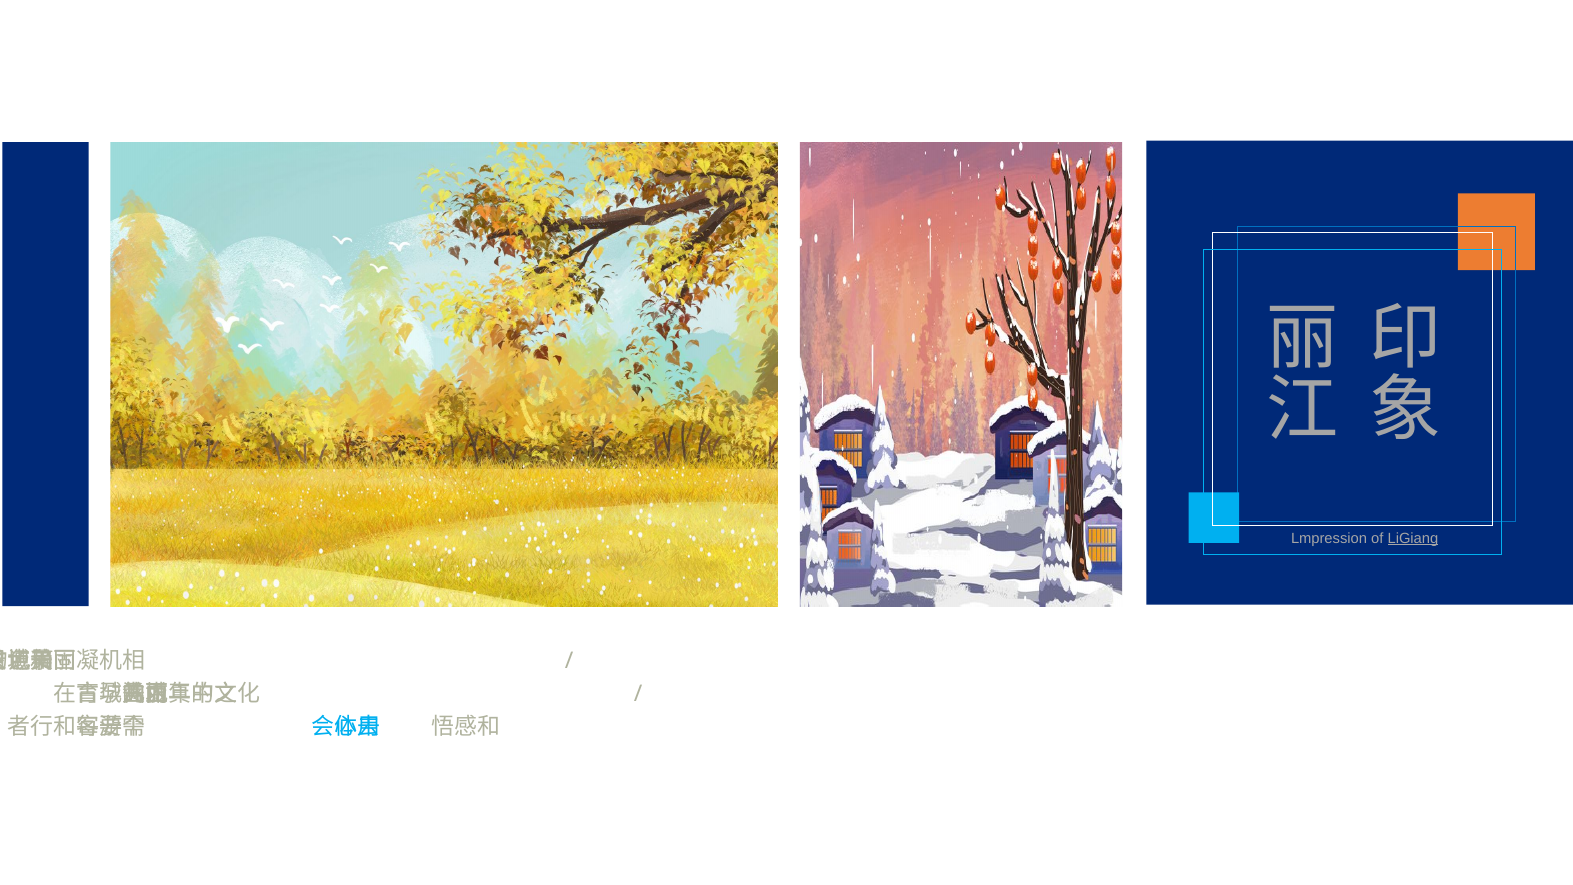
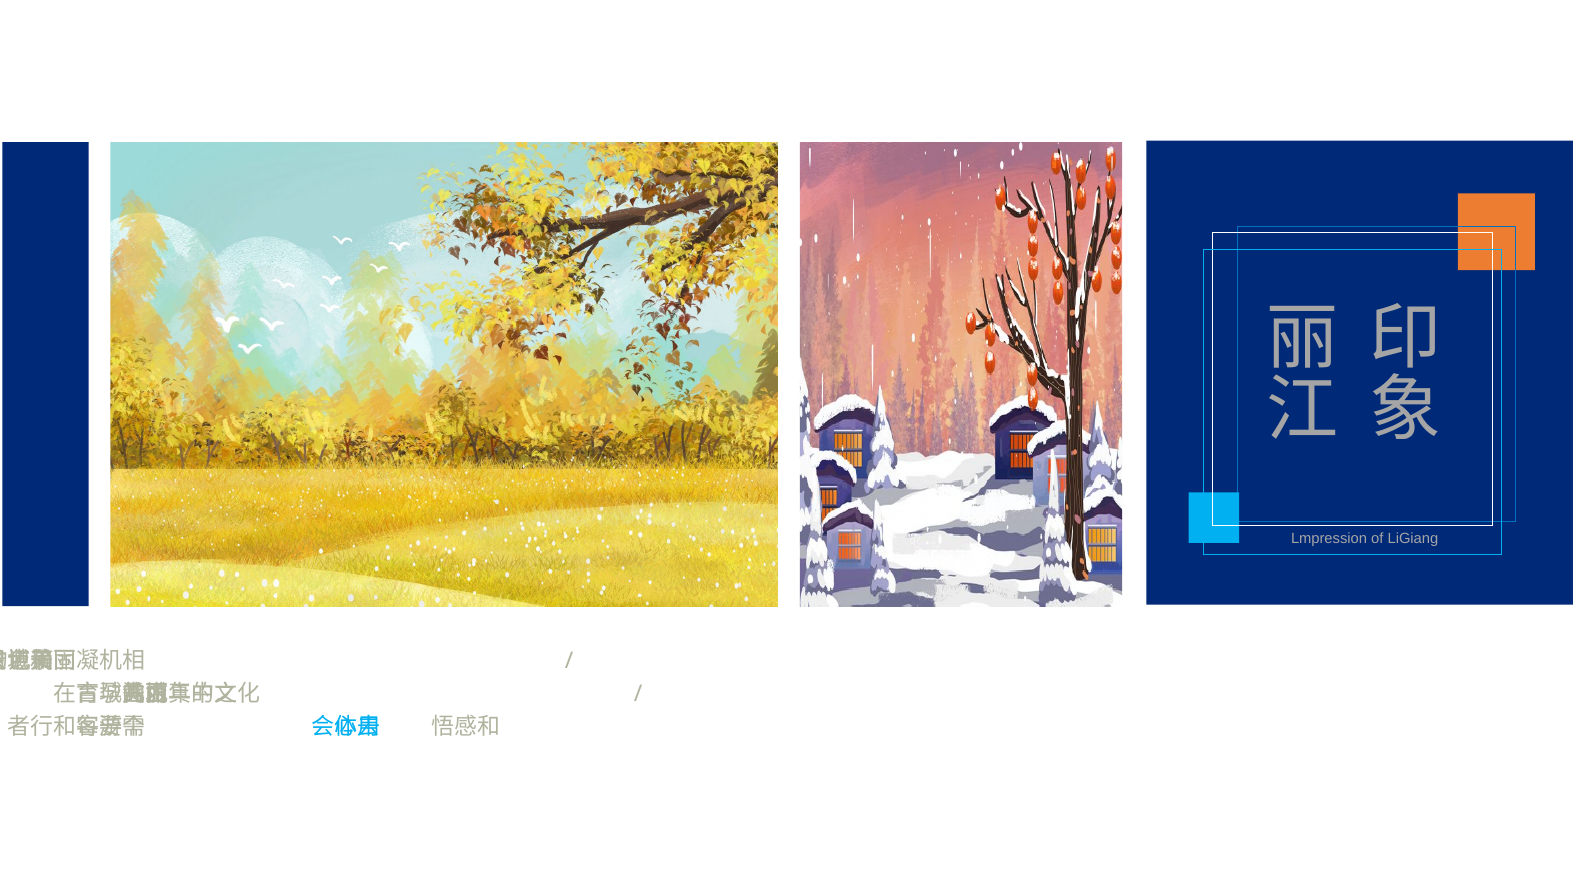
LiGiang underline: present -> none
